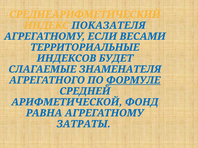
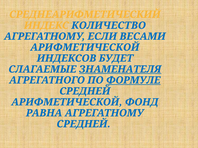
ПОКАЗАТЕЛЯ: ПОКАЗАТЕЛЯ -> КОЛИЧЕСТВО
ТЕРРИТОРИАЛЬНЫЕ at (85, 47): ТЕРРИТОРИАЛЬНЫЕ -> АРИФМЕТИЧЕСКОЙ
ЗНАМЕНАТЕЛЯ underline: none -> present
ЗАТРАТЫ at (84, 124): ЗАТРАТЫ -> СРЕДНЕЙ
